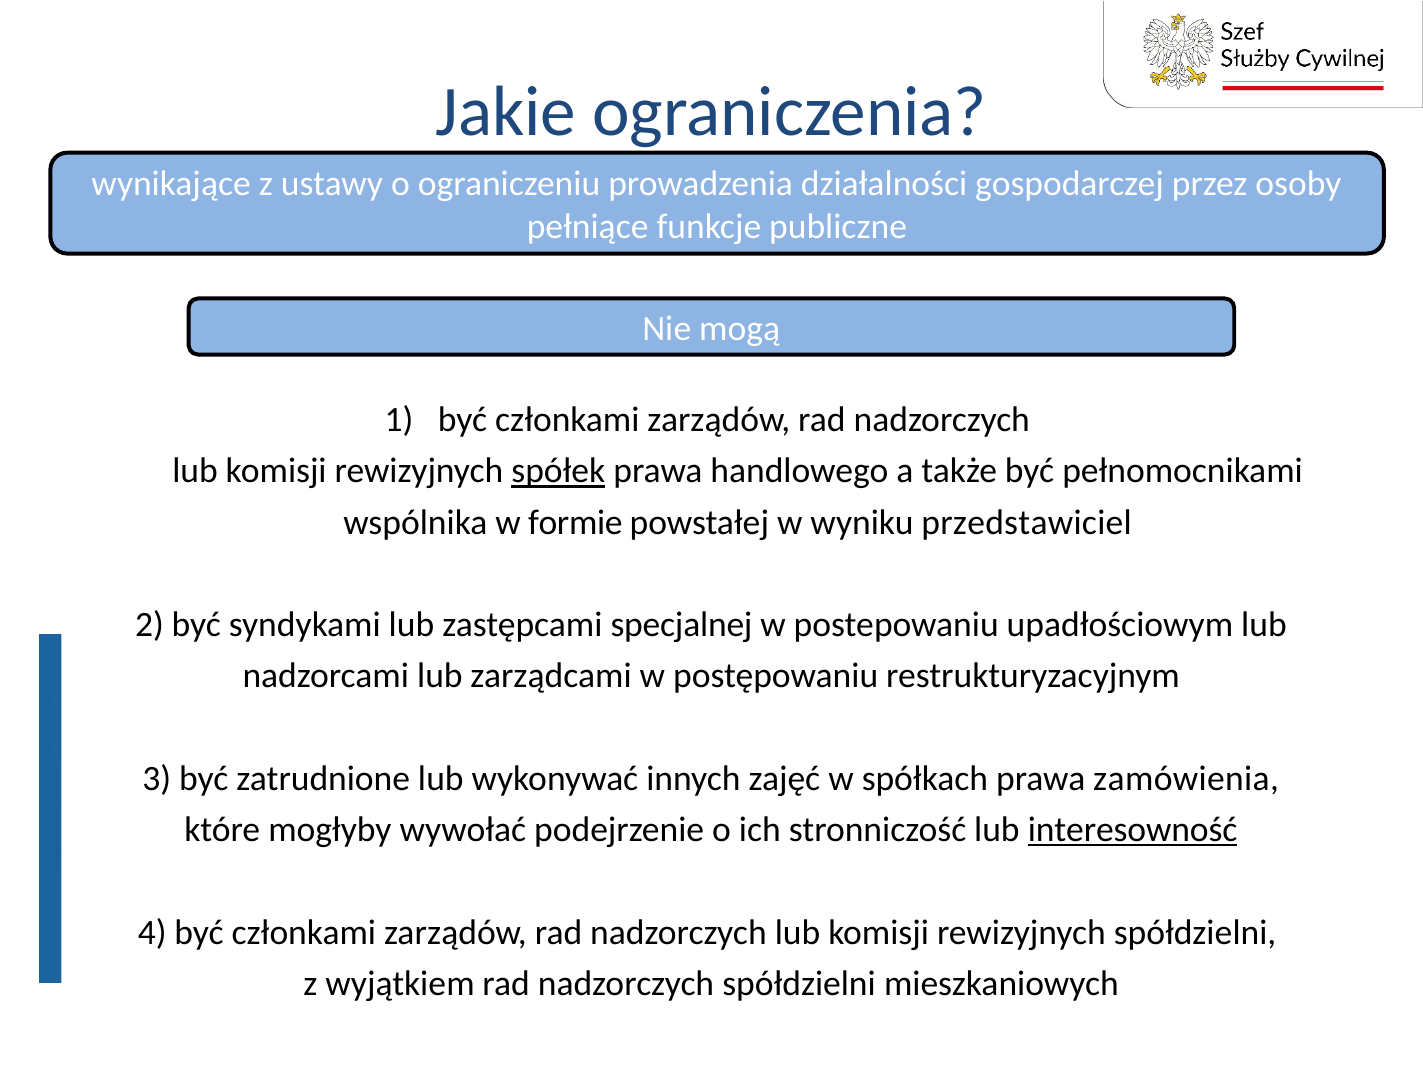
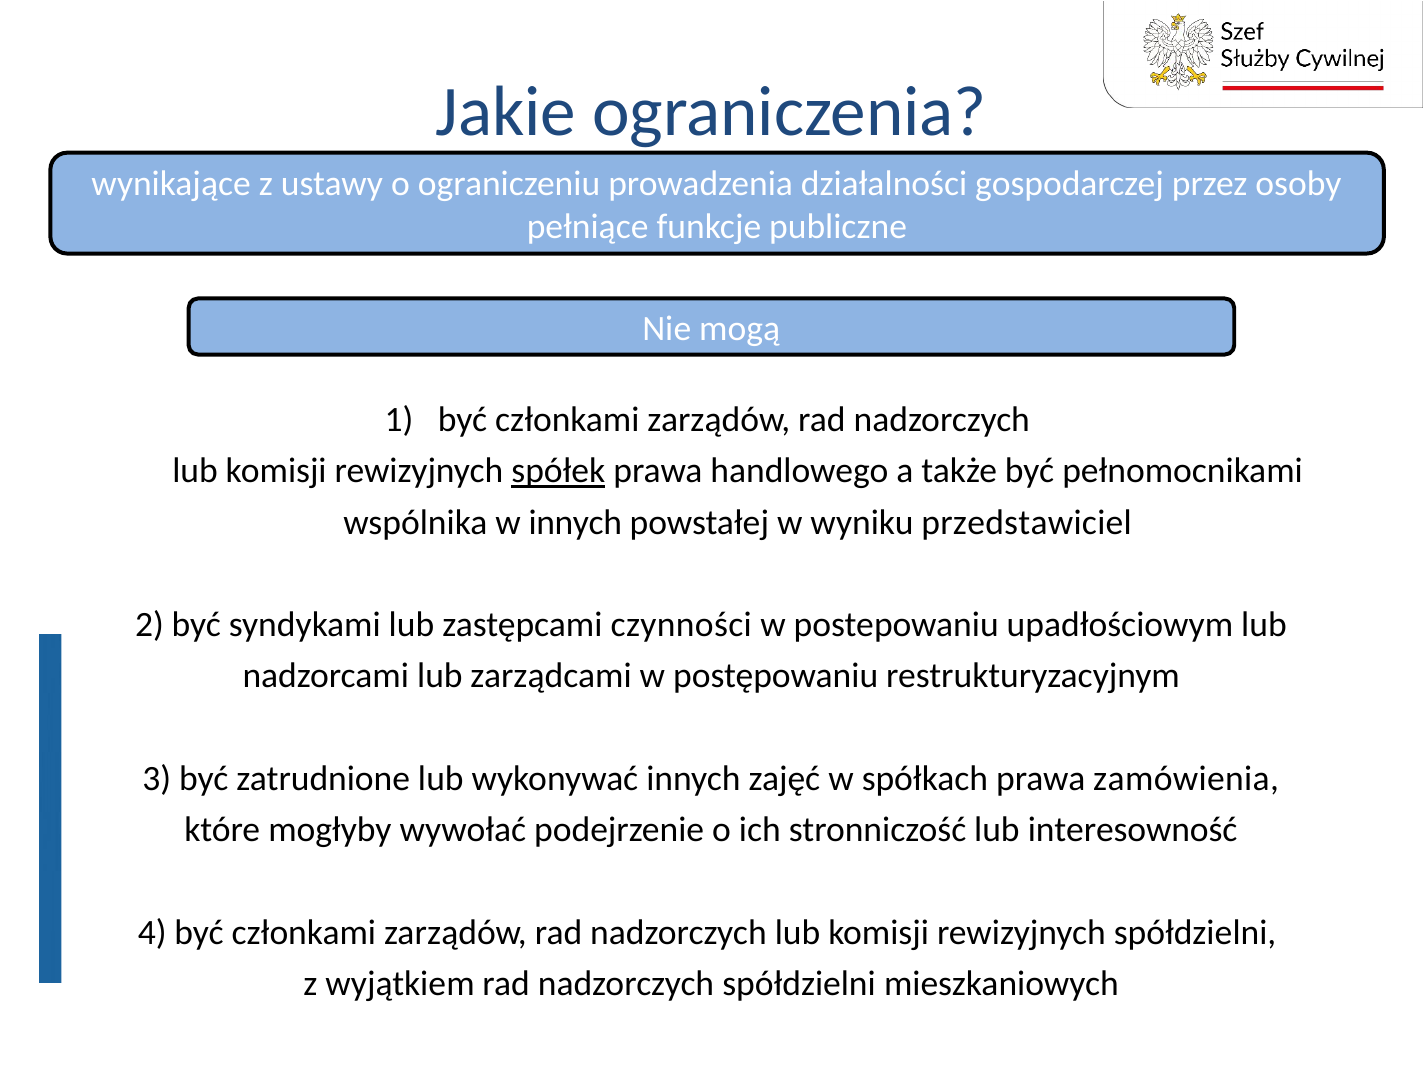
w formie: formie -> innych
specjalnej: specjalnej -> czynności
interesowność underline: present -> none
